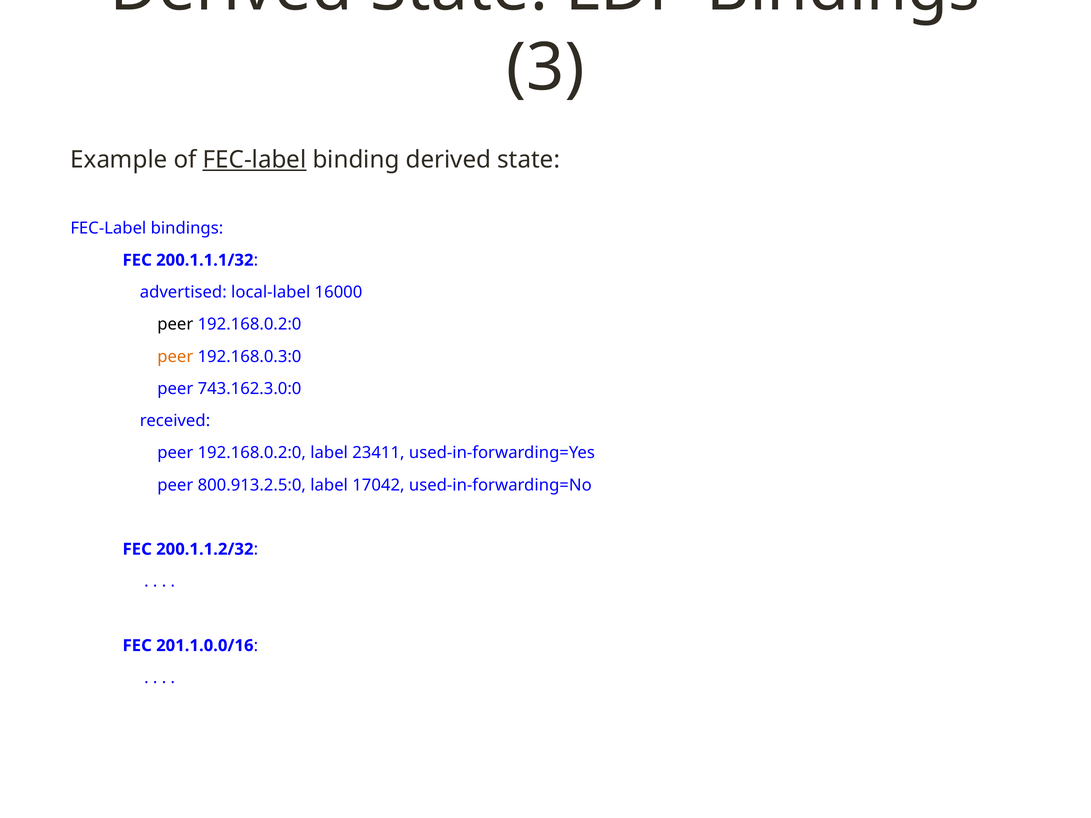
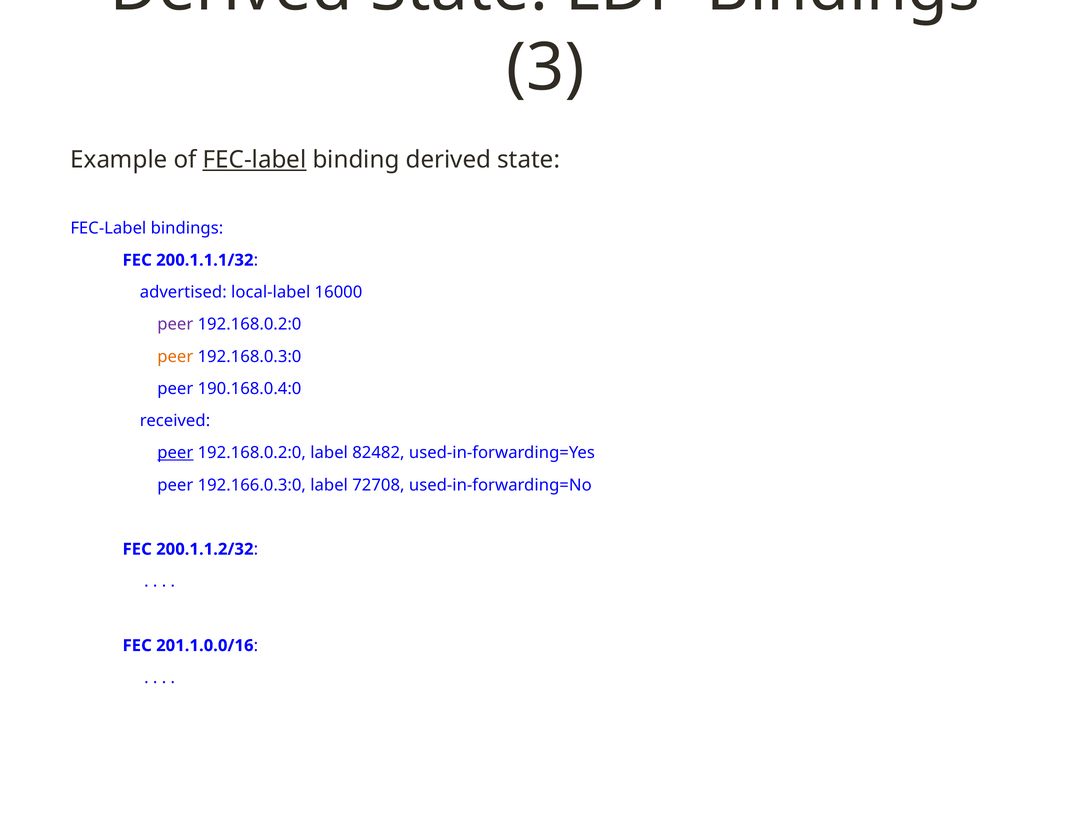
peer at (175, 325) colour: black -> purple
743.162.3.0:0: 743.162.3.0:0 -> 190.168.0.4:0
peer at (175, 453) underline: none -> present
23411: 23411 -> 82482
800.913.2.5:0: 800.913.2.5:0 -> 192.166.0.3:0
17042: 17042 -> 72708
